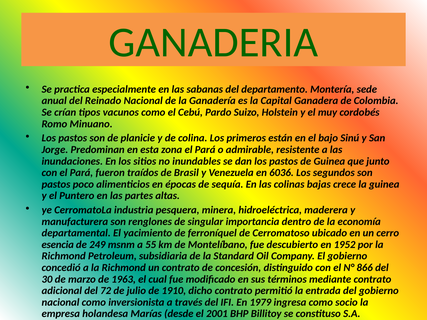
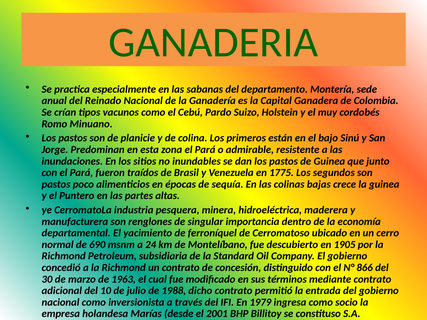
6036: 6036 -> 1775
esencia: esencia -> normal
249: 249 -> 690
55: 55 -> 24
1952: 1952 -> 1905
72: 72 -> 10
1910: 1910 -> 1988
